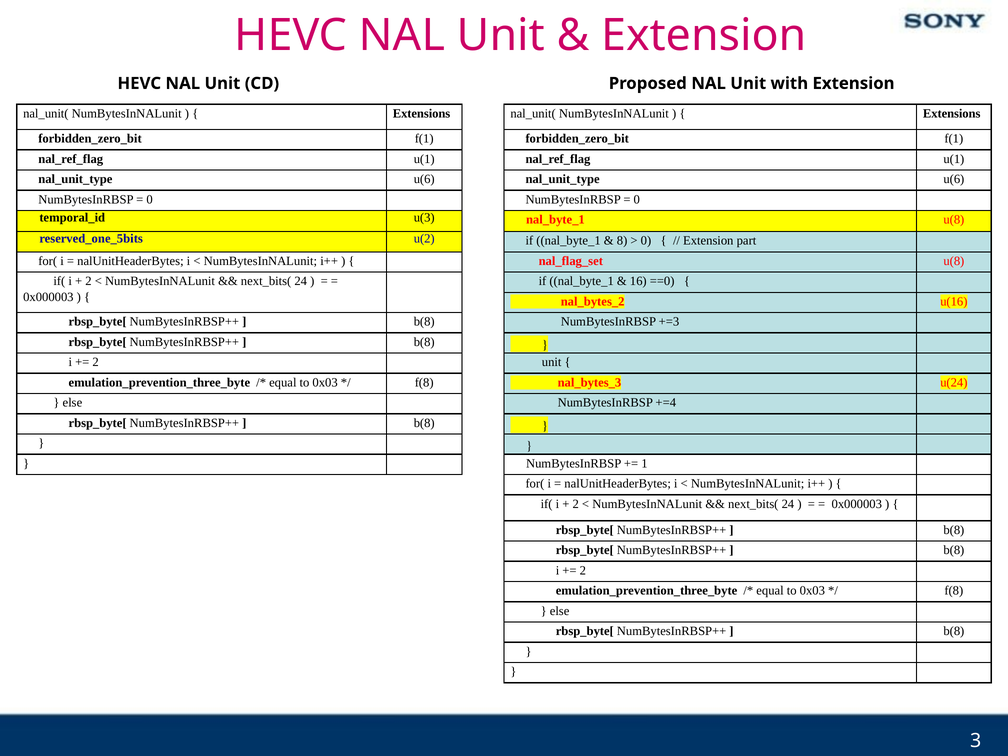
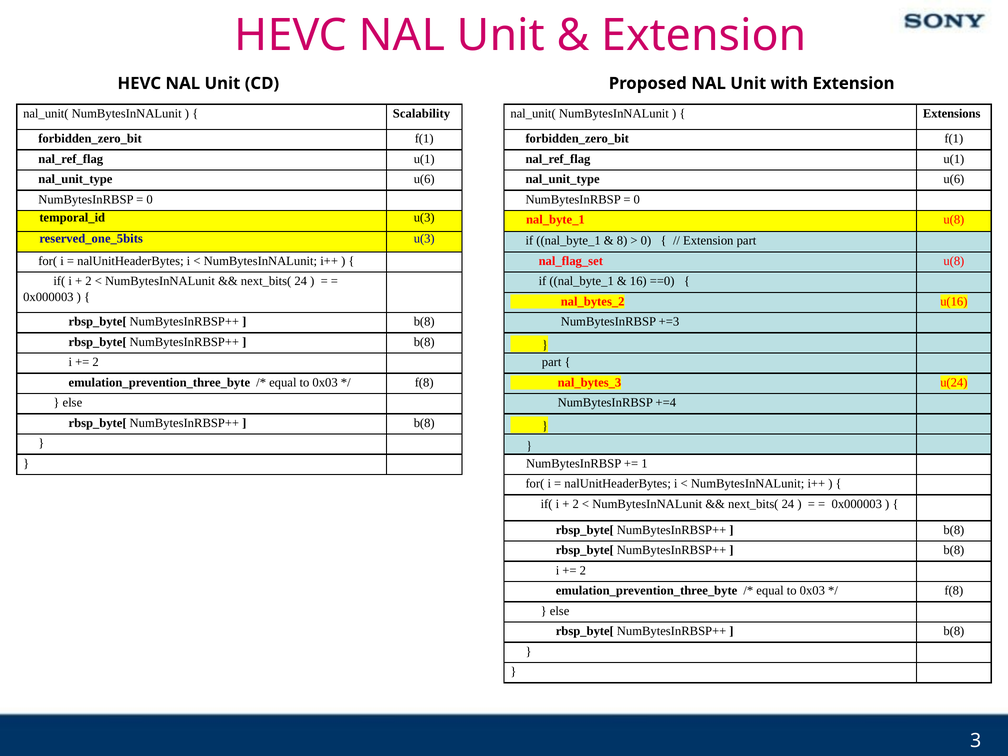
Extensions at (422, 113): Extensions -> Scalability
u(2 at (424, 239): u(2 -> u(3
unit at (552, 362): unit -> part
